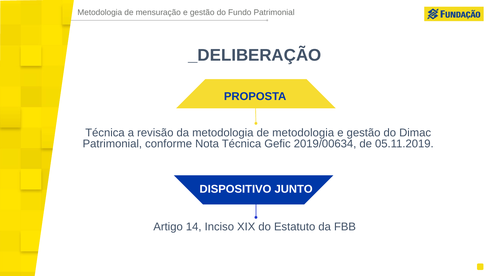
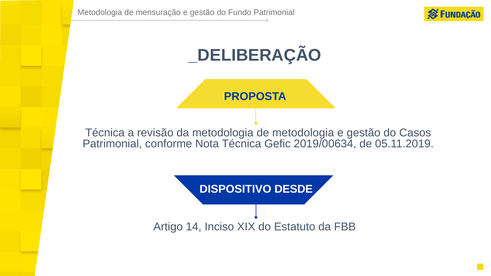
Dimac: Dimac -> Casos
JUNTO: JUNTO -> DESDE
